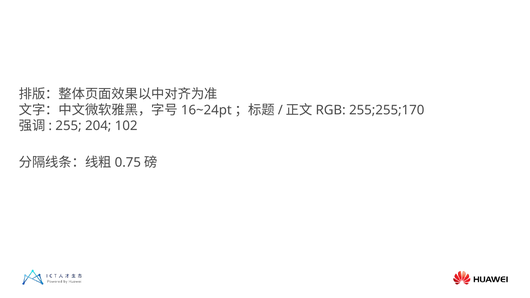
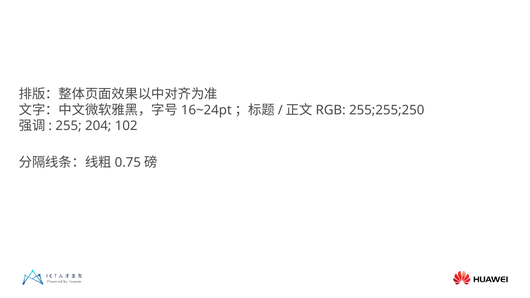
255;255;170: 255;255;170 -> 255;255;250
